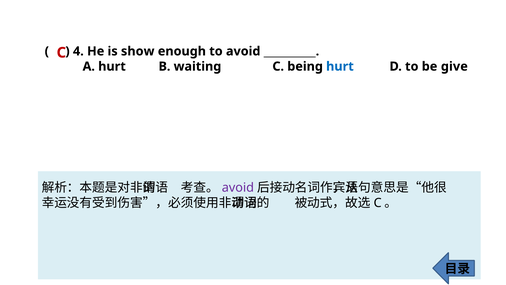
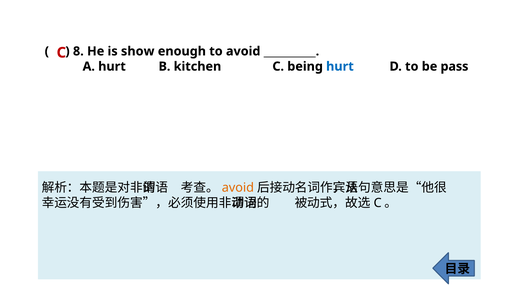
4: 4 -> 8
waiting: waiting -> kitchen
give: give -> pass
avoid at (238, 187) colour: purple -> orange
